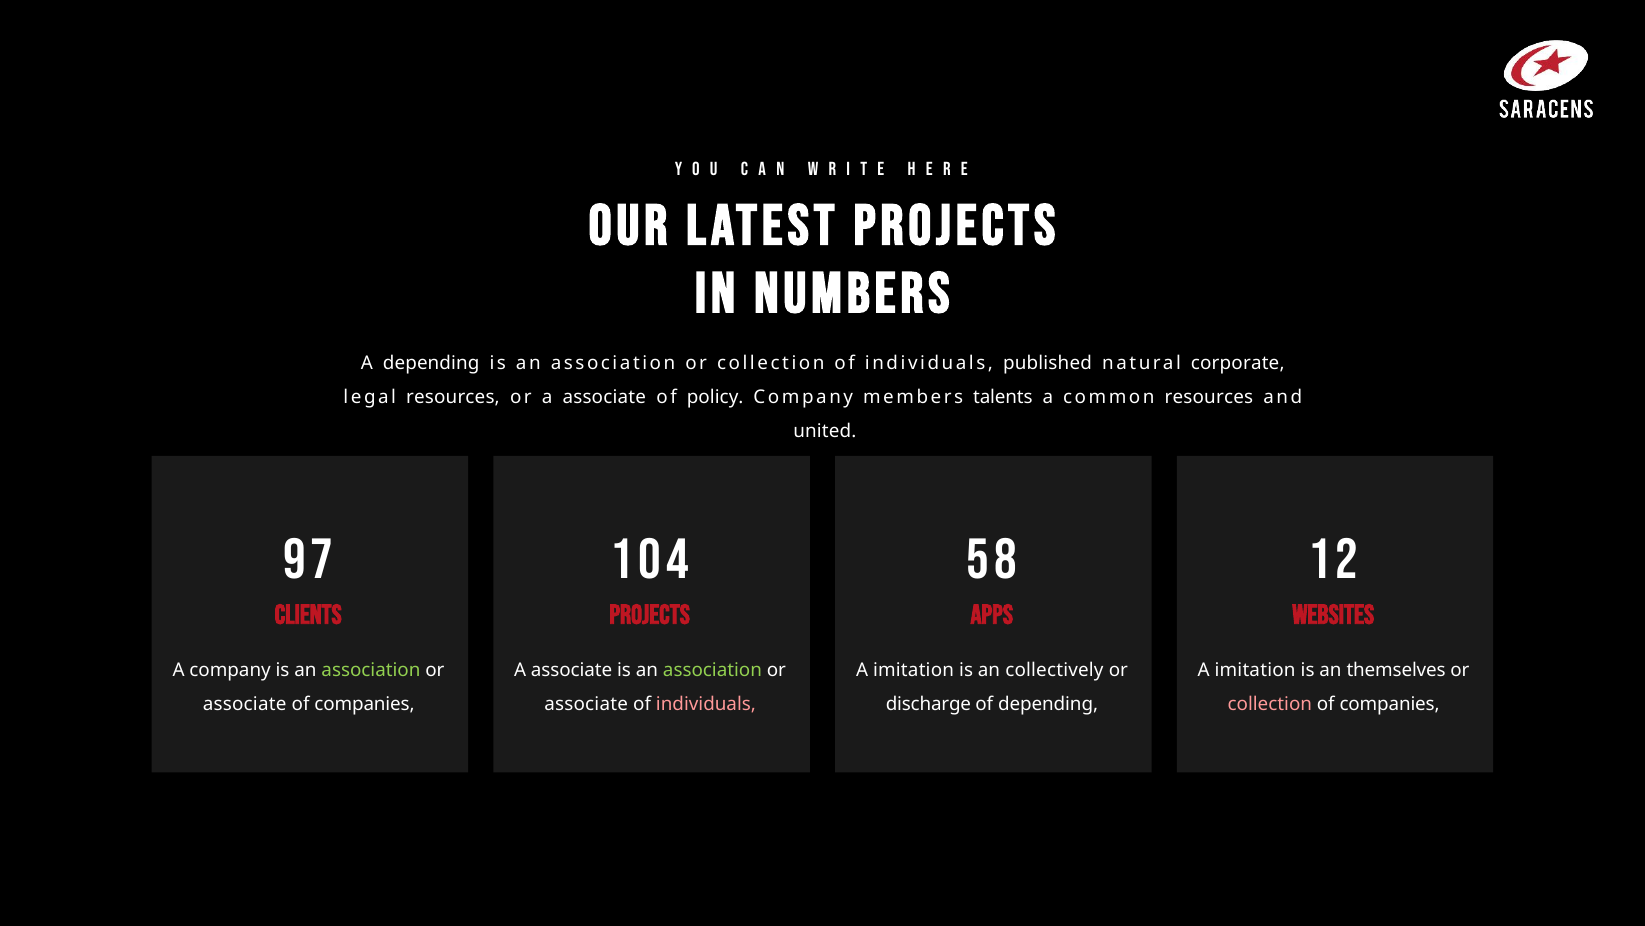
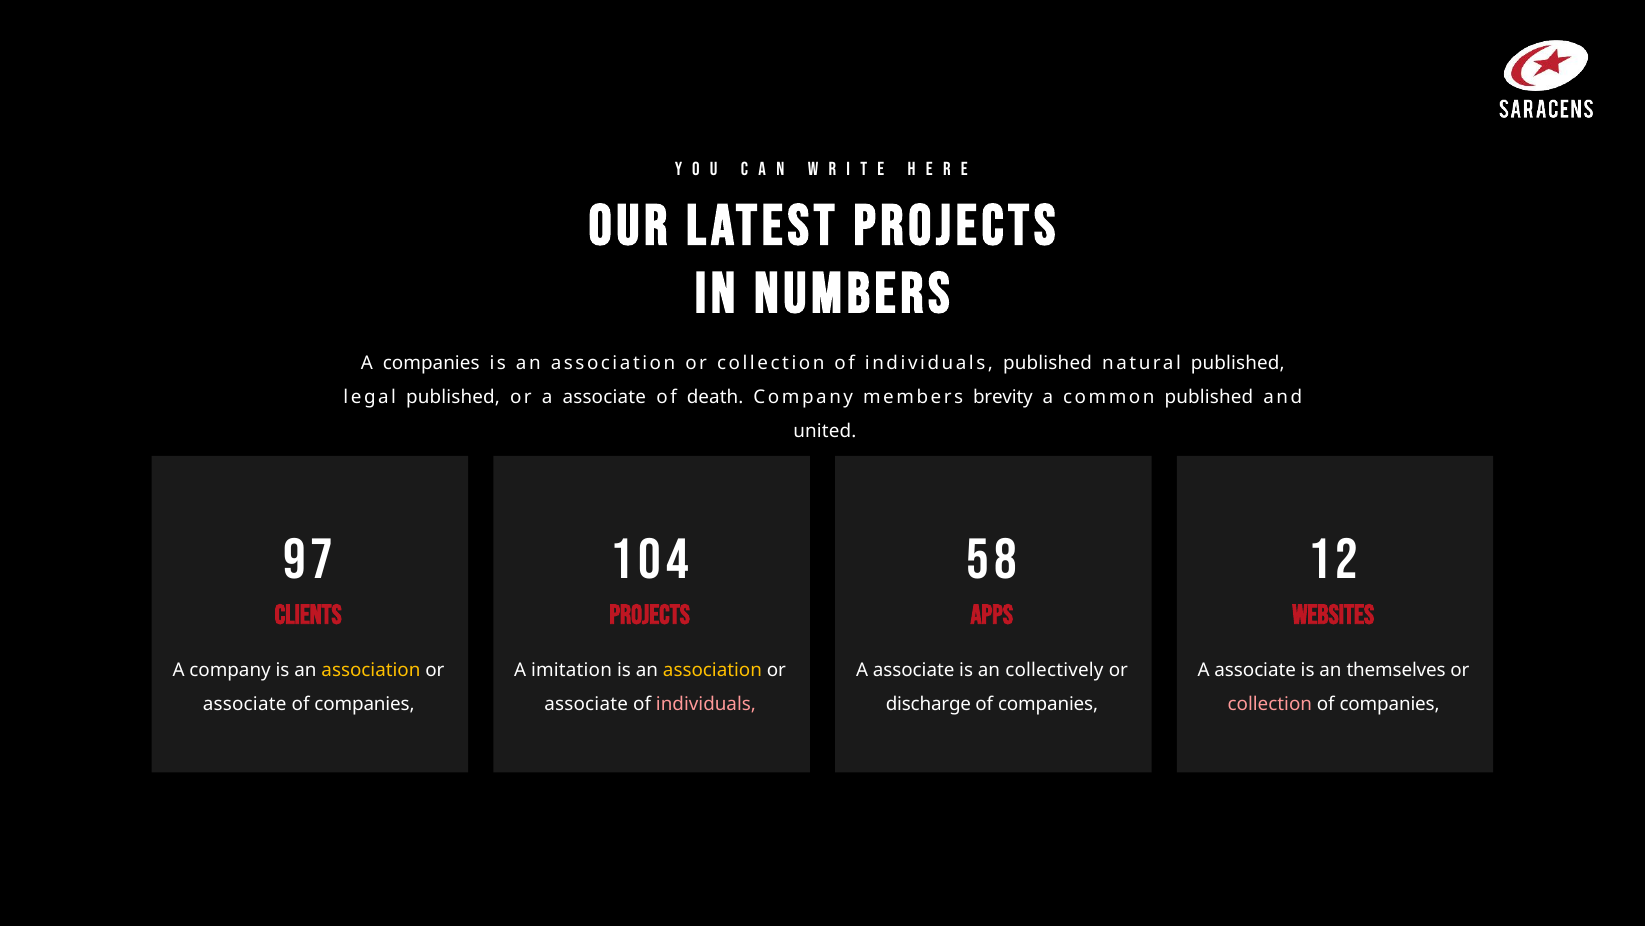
A depending: depending -> companies
natural corporate: corporate -> published
legal resources: resources -> published
policy: policy -> death
talents: talents -> brevity
common resources: resources -> published
association at (371, 670) colour: light green -> yellow
associate at (572, 670): associate -> imitation
association at (712, 670) colour: light green -> yellow
imitation at (914, 670): imitation -> associate
imitation at (1255, 670): imitation -> associate
depending at (1048, 704): depending -> companies
